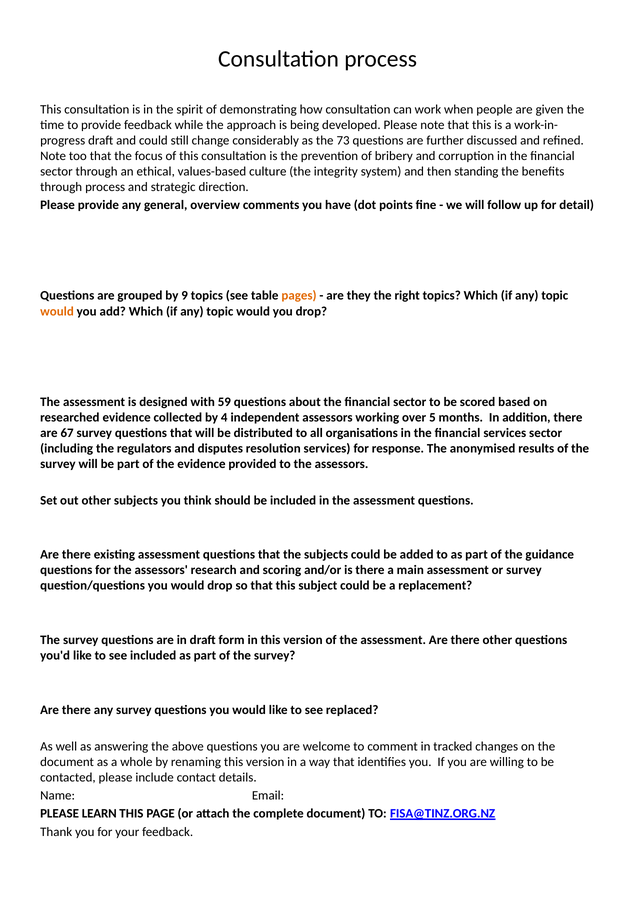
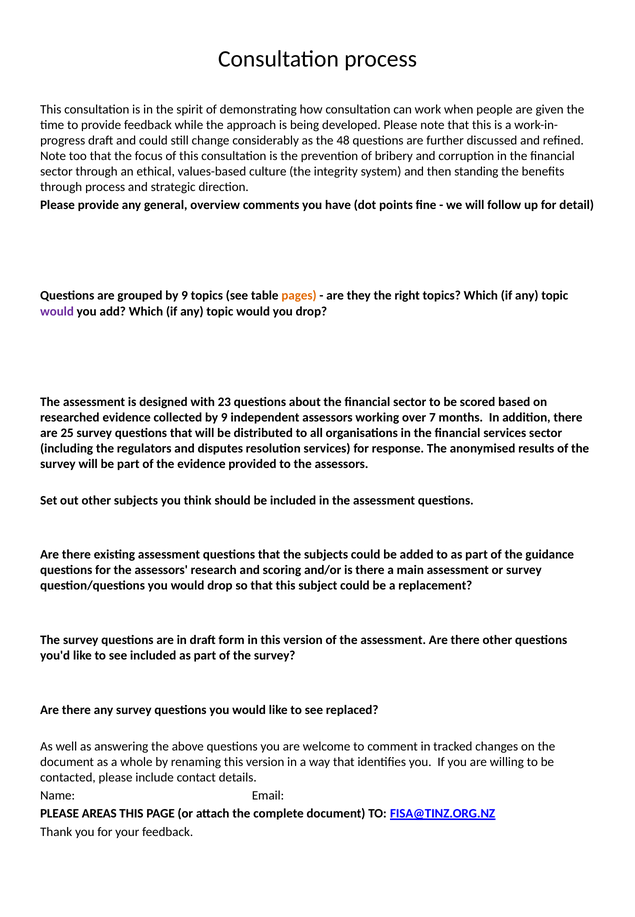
73: 73 -> 48
would at (57, 311) colour: orange -> purple
59: 59 -> 23
4 at (224, 418): 4 -> 9
5: 5 -> 7
67: 67 -> 25
LEARN: LEARN -> AREAS
